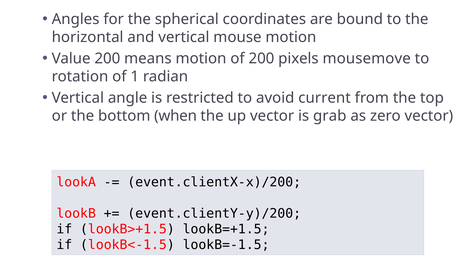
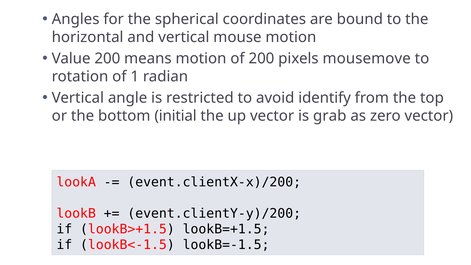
current: current -> identify
when: when -> initial
